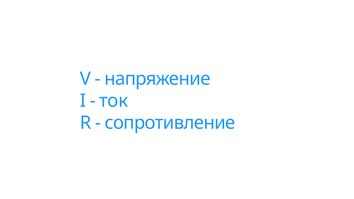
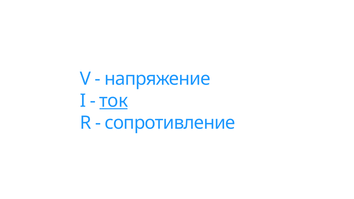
ток underline: none -> present
